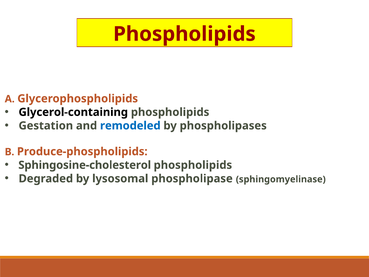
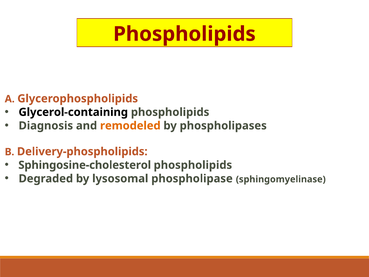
Gestation: Gestation -> Diagnosis
remodeled colour: blue -> orange
Produce-phospholipids: Produce-phospholipids -> Delivery-phospholipids
